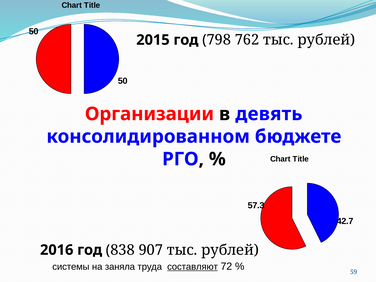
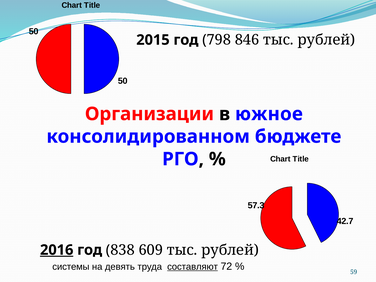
762: 762 -> 846
девять: девять -> южное
2016 underline: none -> present
907: 907 -> 609
заняла: заняла -> девять
